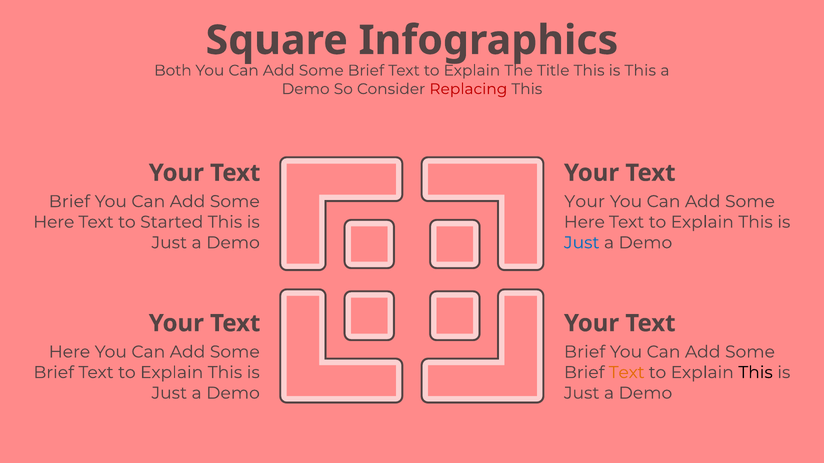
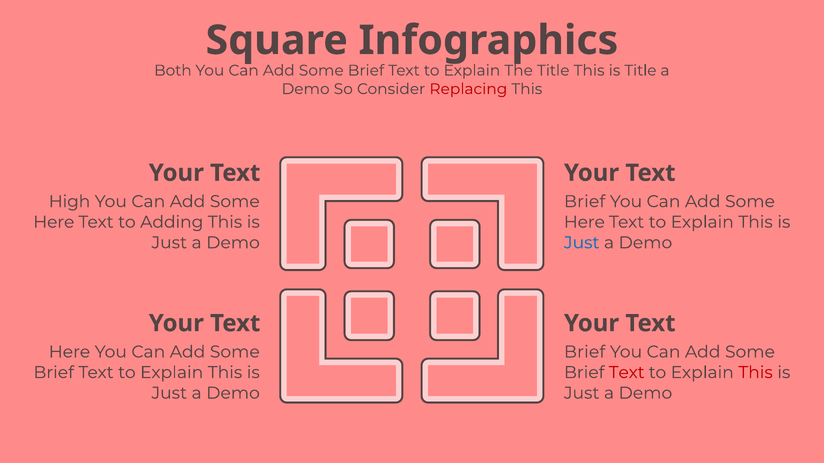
This at (640, 71): This -> Title
Brief at (69, 202): Brief -> High
Your at (585, 202): Your -> Brief
Started: Started -> Adding
Text at (627, 373) colour: orange -> red
This at (756, 373) colour: black -> red
